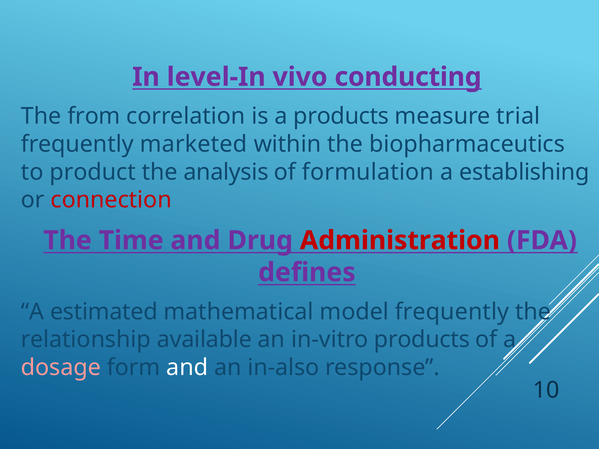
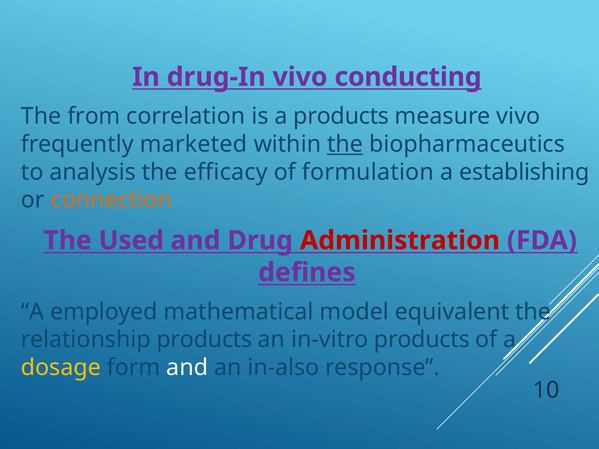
level-In: level-In -> drug-In
measure trial: trial -> vivo
the at (345, 144) underline: none -> present
product: product -> analysis
analysis: analysis -> efficacy
connection colour: red -> orange
Time: Time -> Used
estimated: estimated -> employed
model frequently: frequently -> equivalent
relationship available: available -> products
dosage colour: pink -> yellow
